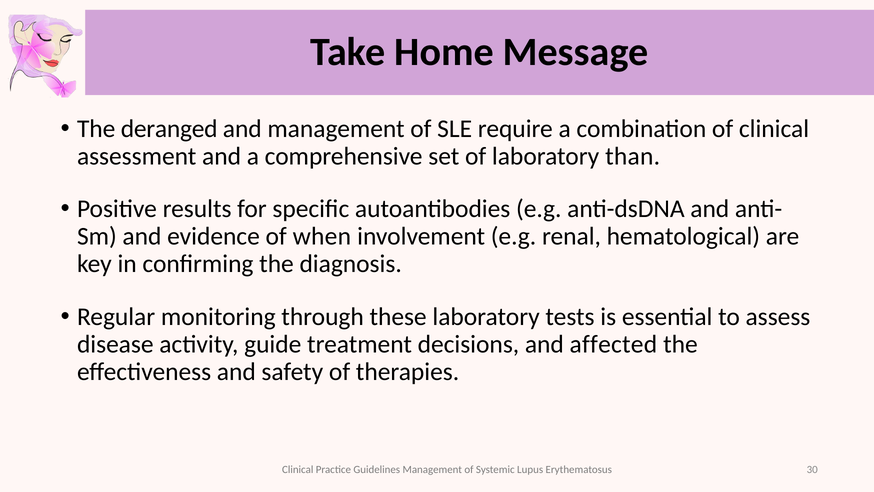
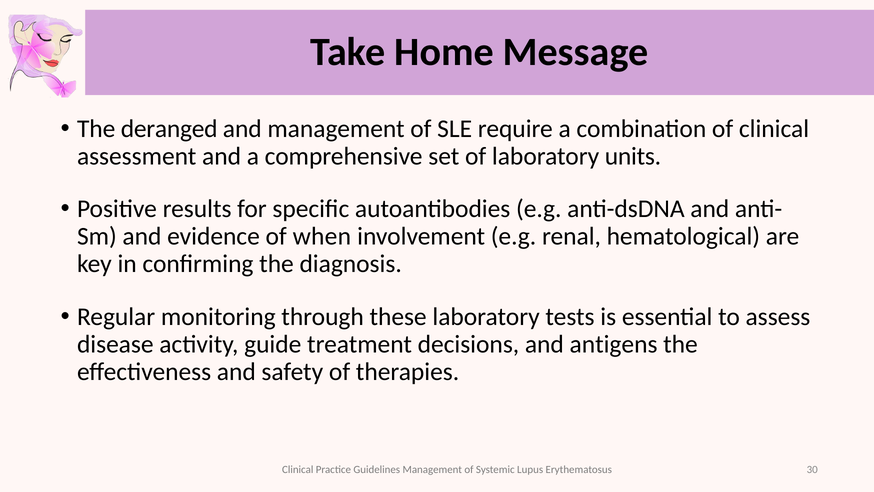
than: than -> units
affected: affected -> antigens
